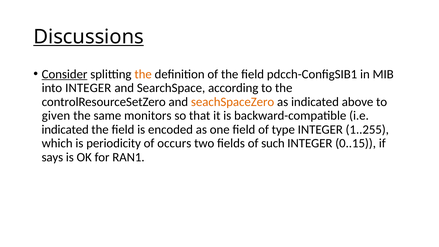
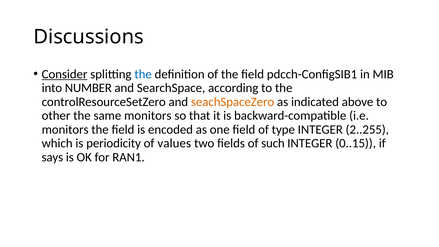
Discussions underline: present -> none
the at (143, 74) colour: orange -> blue
into INTEGER: INTEGER -> NUMBER
given: given -> other
indicated at (65, 130): indicated -> monitors
1..255: 1..255 -> 2..255
occurs: occurs -> values
